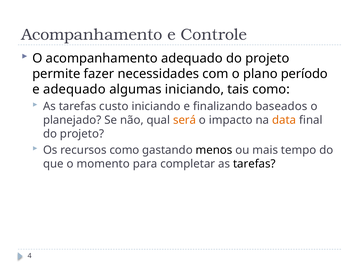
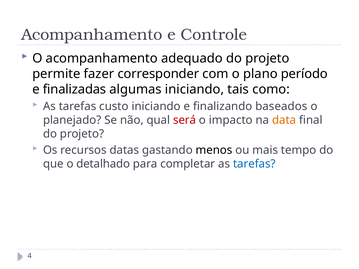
necessidades: necessidades -> corresponder
e adequado: adequado -> finalizadas
será colour: orange -> red
recursos como: como -> datas
momento: momento -> detalhado
tarefas at (254, 164) colour: black -> blue
